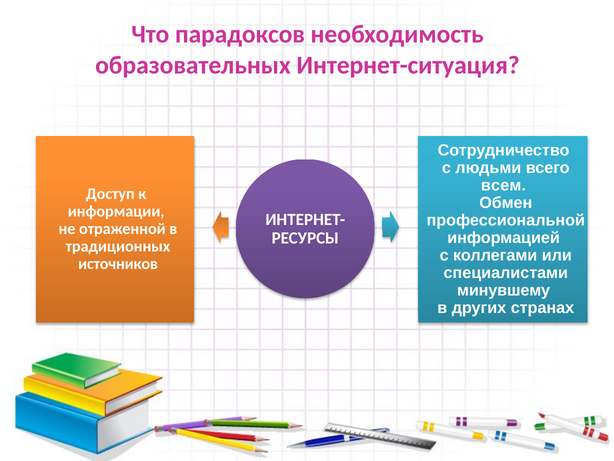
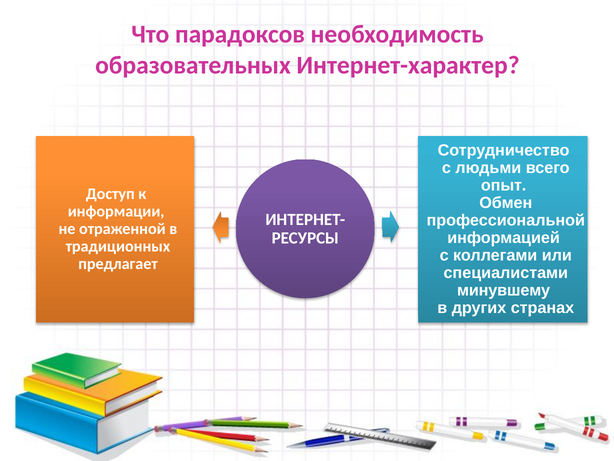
Интернет-ситуация: Интернет-ситуация -> Интернет-характер
всем: всем -> опыт
источников: источников -> предлагает
